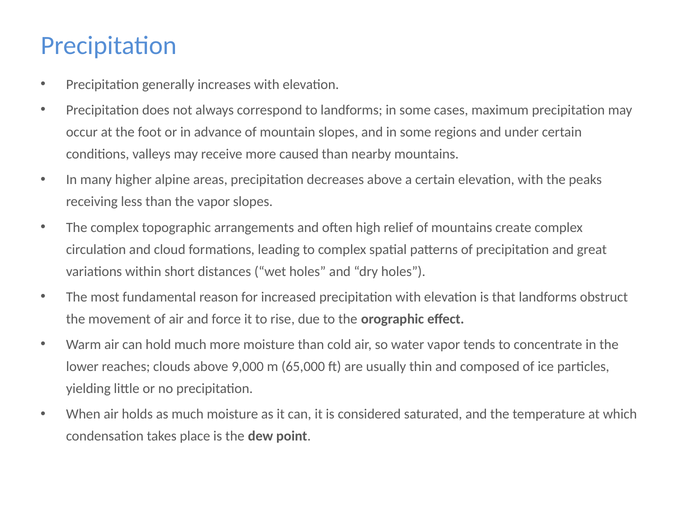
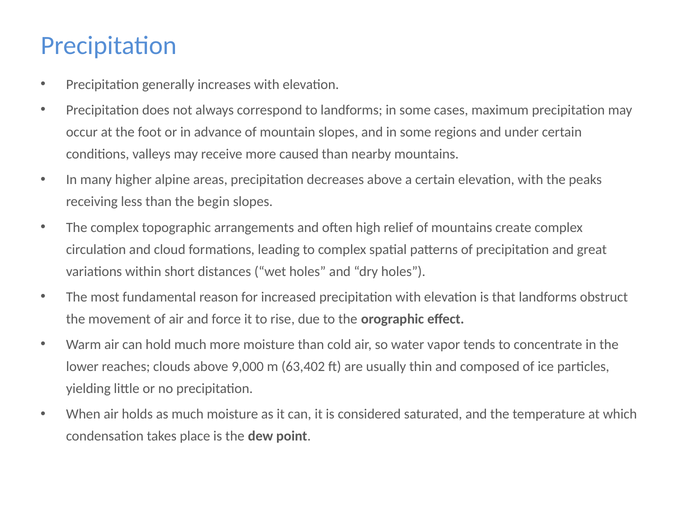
the vapor: vapor -> begin
65,000: 65,000 -> 63,402
